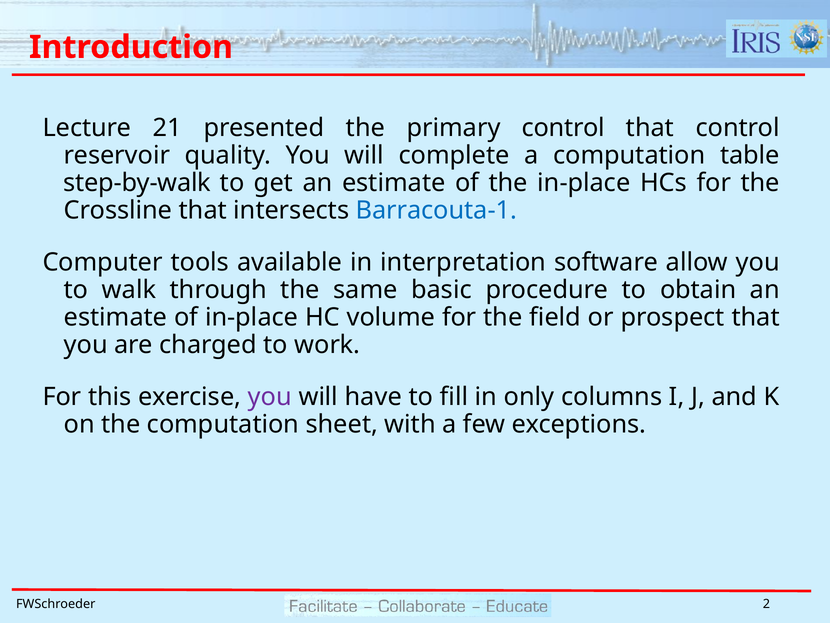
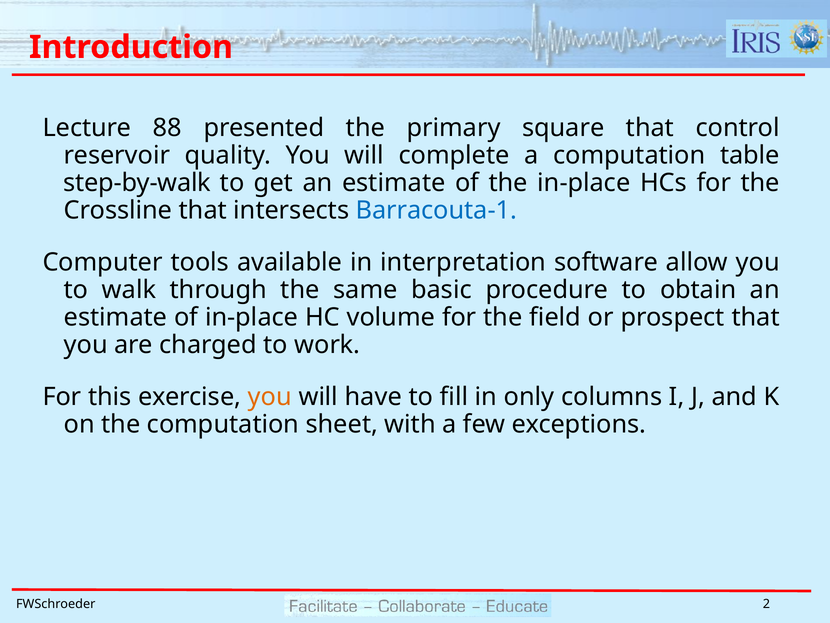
21: 21 -> 88
primary control: control -> square
you at (270, 397) colour: purple -> orange
